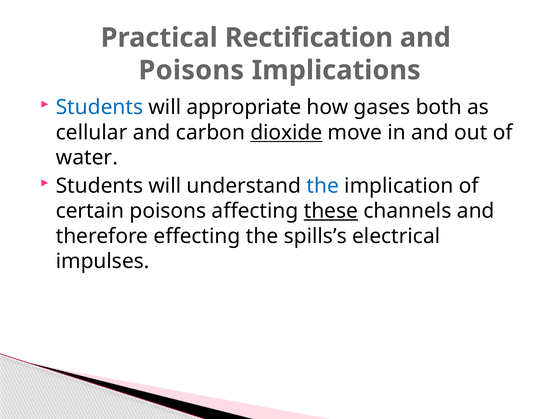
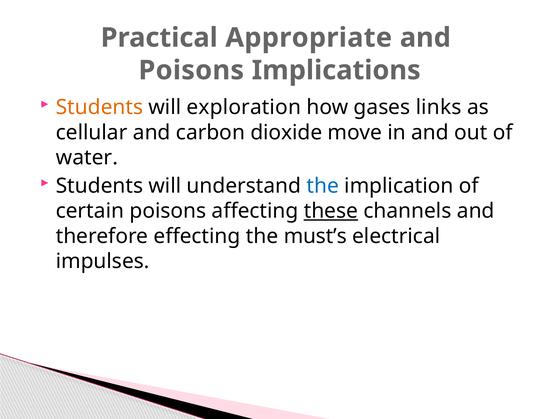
Rectification: Rectification -> Appropriate
Students at (99, 107) colour: blue -> orange
appropriate: appropriate -> exploration
both: both -> links
dioxide underline: present -> none
spills’s: spills’s -> must’s
